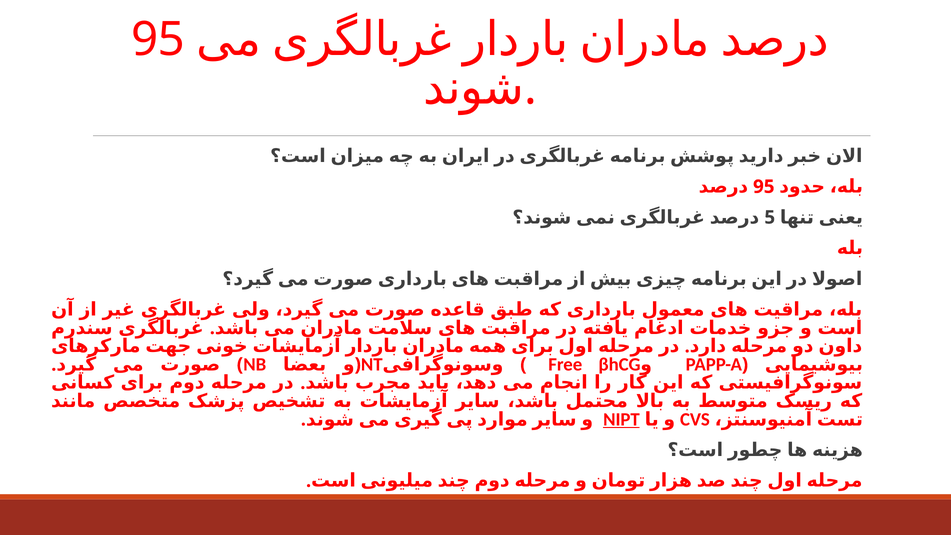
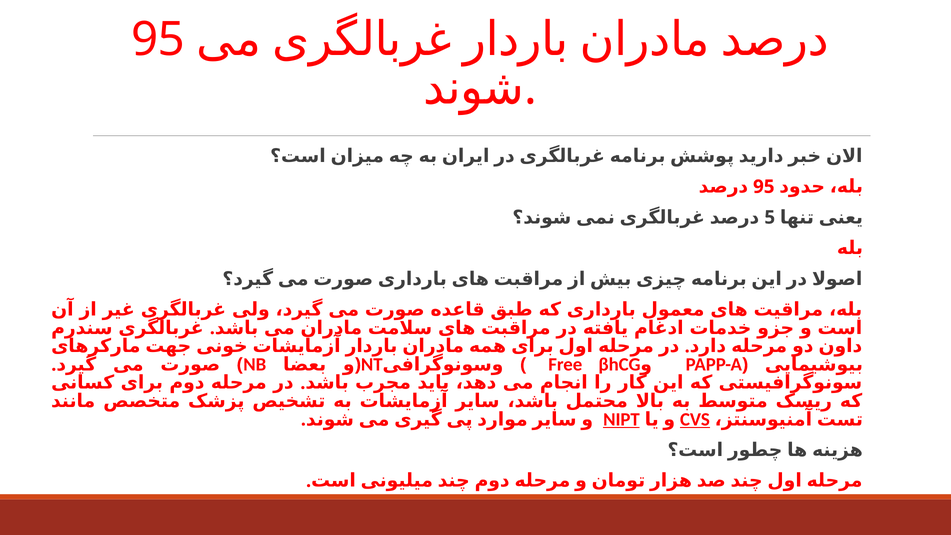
CVS underline: none -> present
